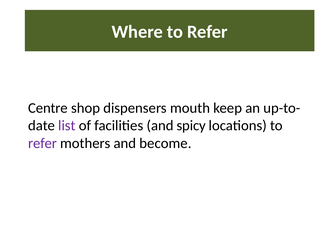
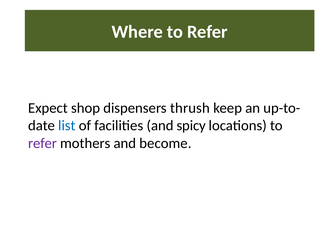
Centre: Centre -> Expect
mouth: mouth -> thrush
list colour: purple -> blue
